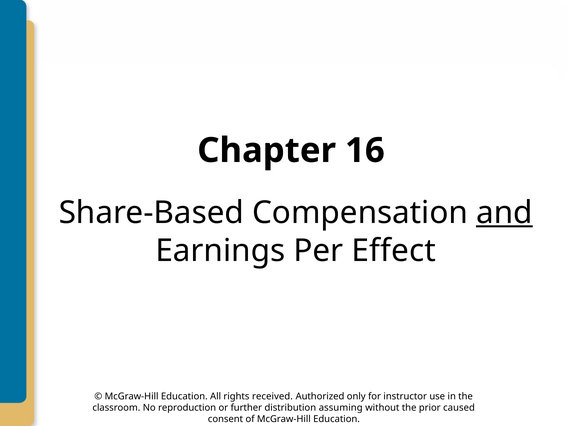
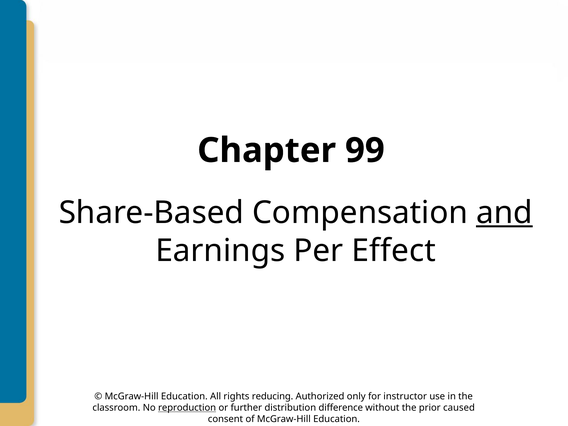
16: 16 -> 99
received: received -> reducing
reproduction underline: none -> present
assuming: assuming -> difference
